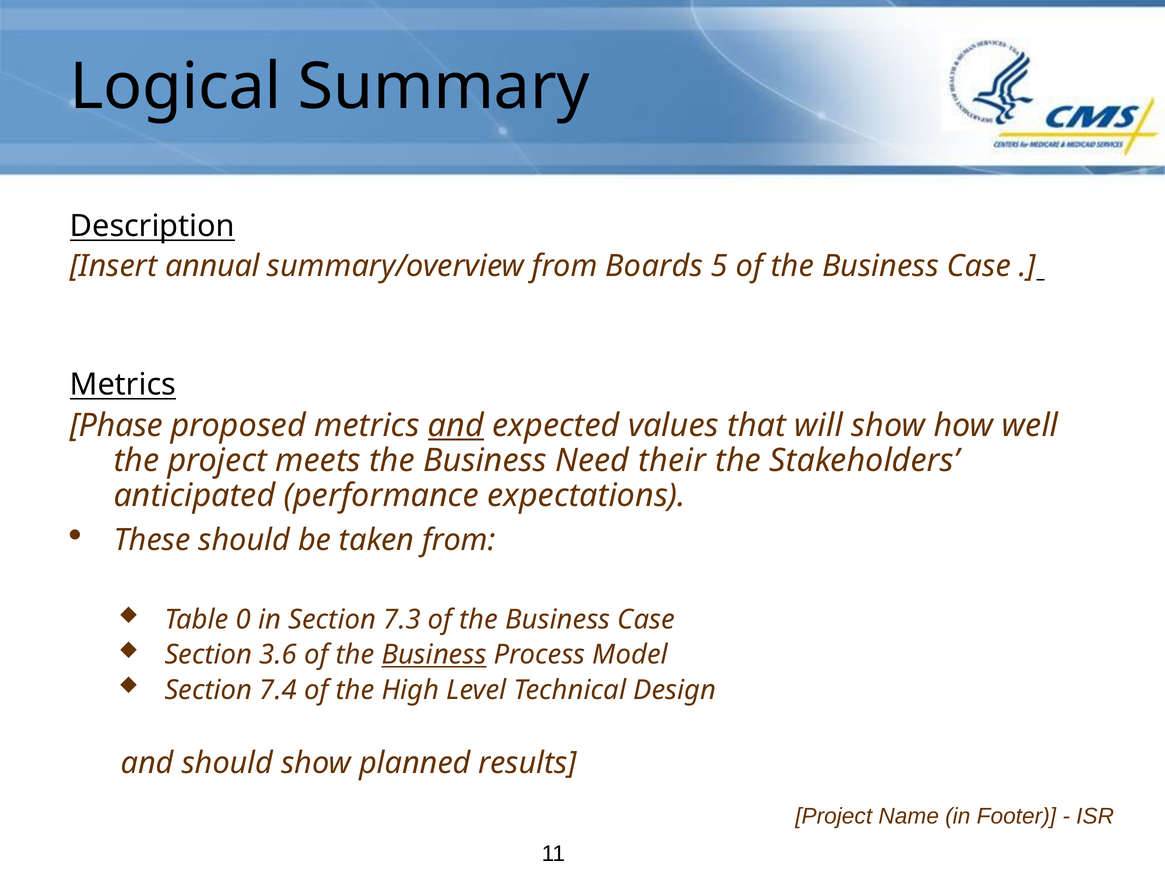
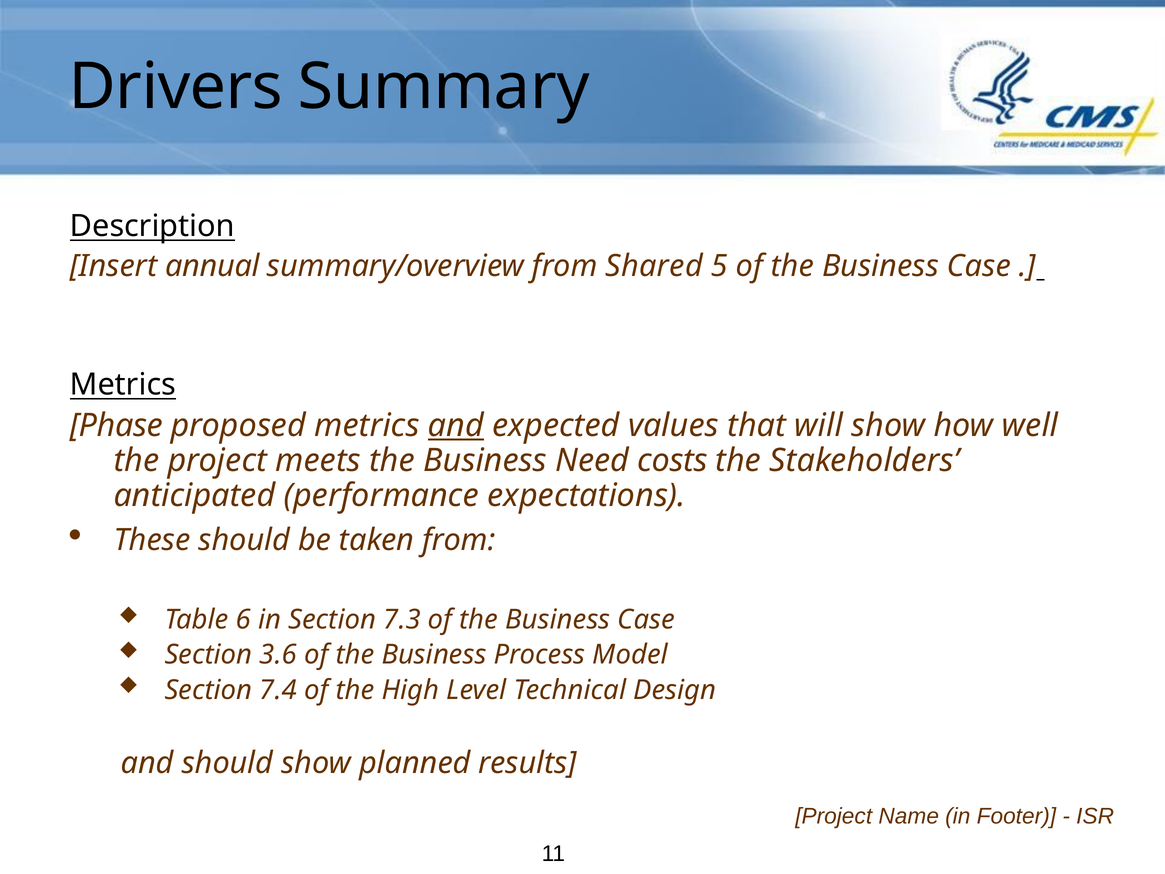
Logical: Logical -> Drivers
Boards: Boards -> Shared
their: their -> costs
0: 0 -> 6
Business at (434, 655) underline: present -> none
